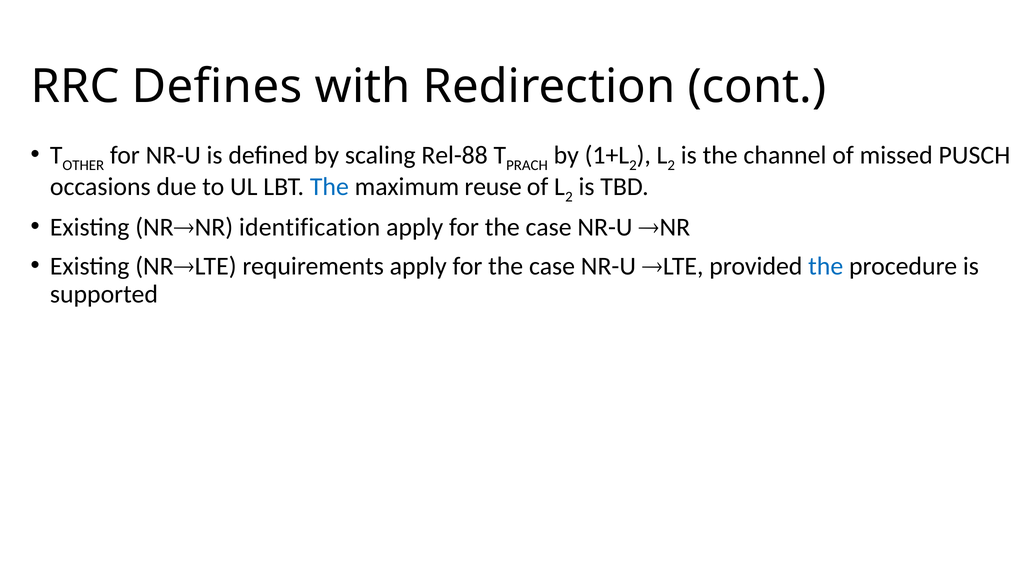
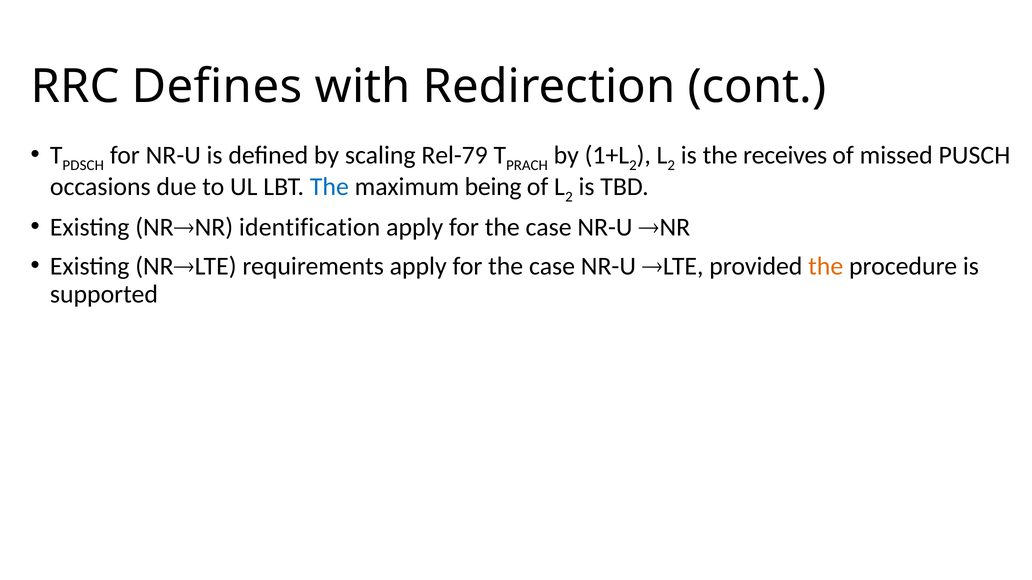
OTHER: OTHER -> PDSCH
Rel-88: Rel-88 -> Rel-79
channel: channel -> receives
reuse: reuse -> being
the at (826, 266) colour: blue -> orange
